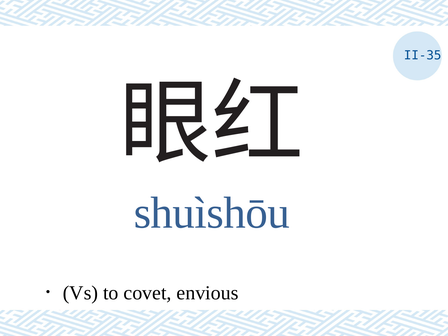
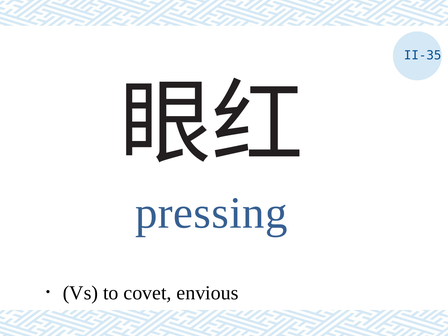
shuìshōu: shuìshōu -> pressing
